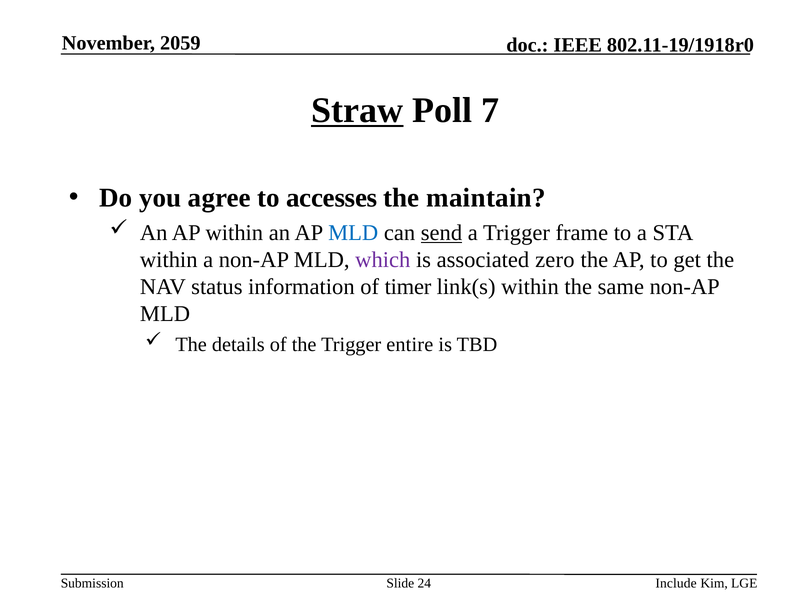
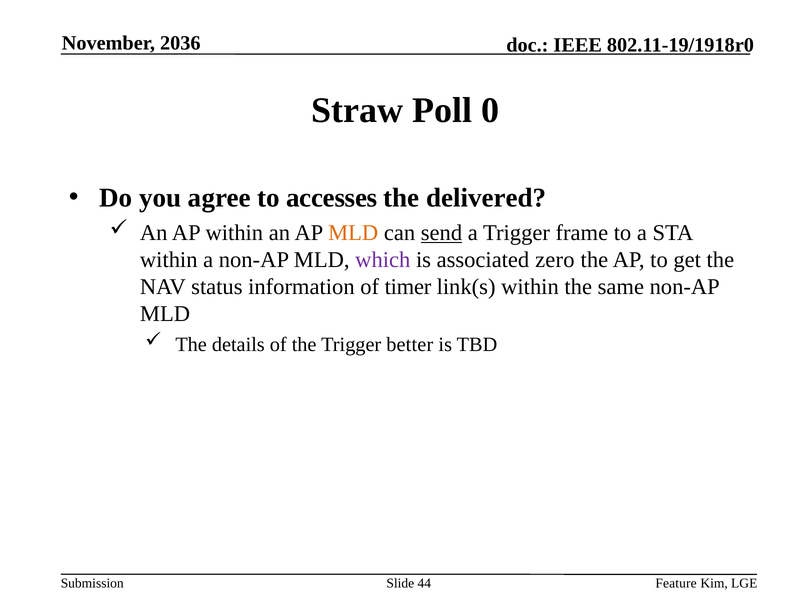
2059: 2059 -> 2036
Straw underline: present -> none
7: 7 -> 0
maintain: maintain -> delivered
MLD at (353, 233) colour: blue -> orange
entire: entire -> better
24: 24 -> 44
Include: Include -> Feature
